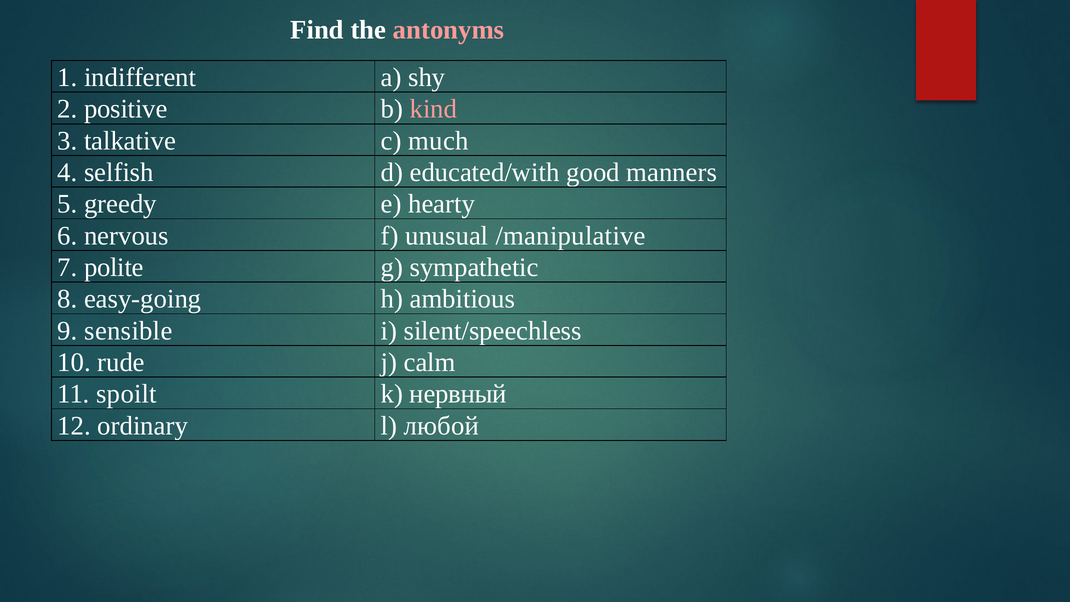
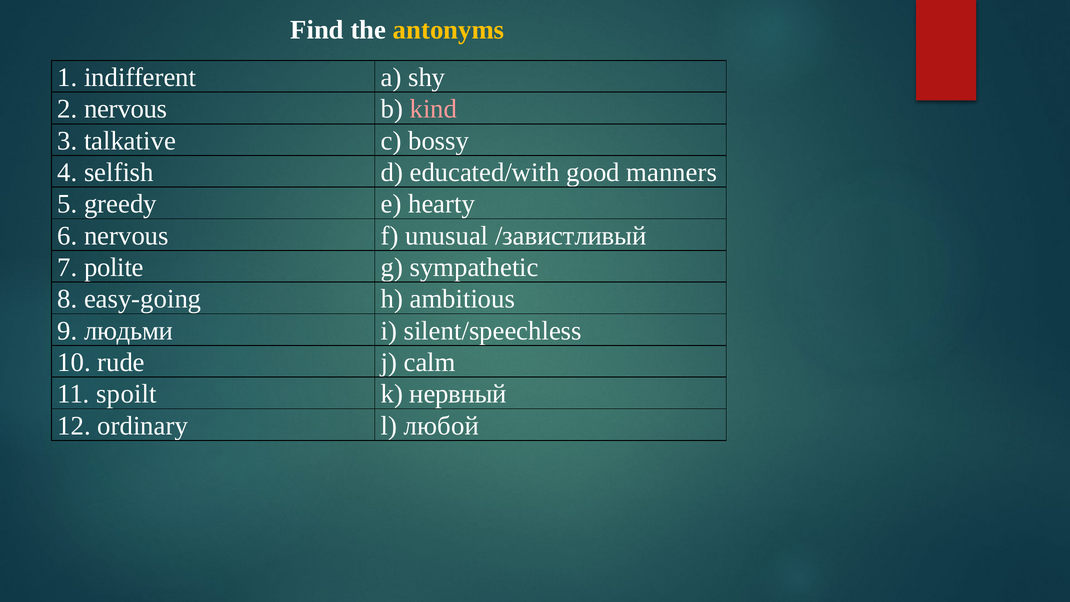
antonyms colour: pink -> yellow
2 positive: positive -> nervous
much: much -> bossy
/manipulative: /manipulative -> /завистливый
sensible: sensible -> людьми
